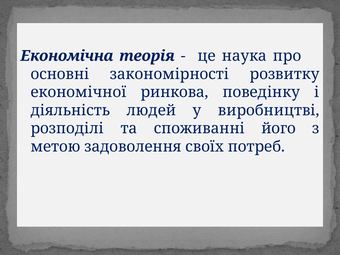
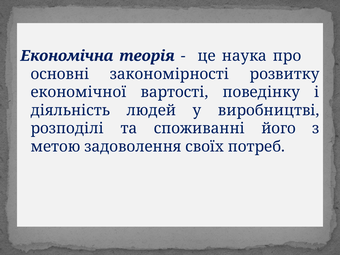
ринкова: ринкова -> вартості
